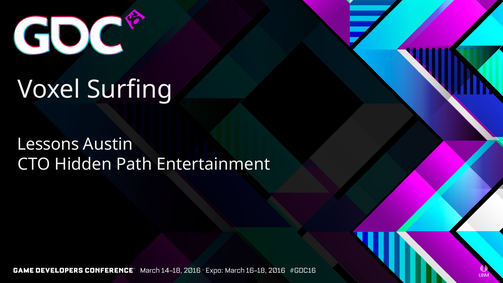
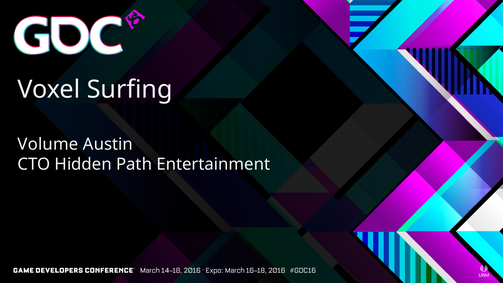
Lessons: Lessons -> Volume
